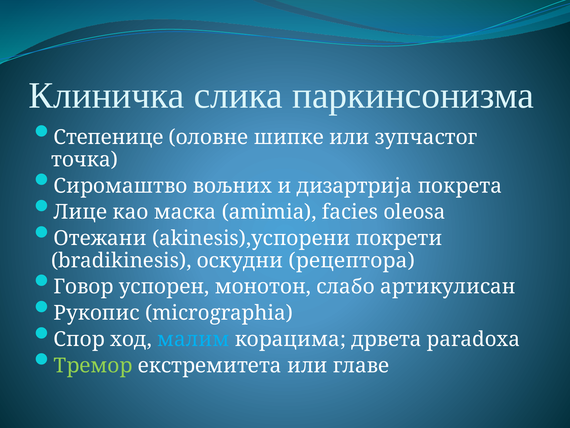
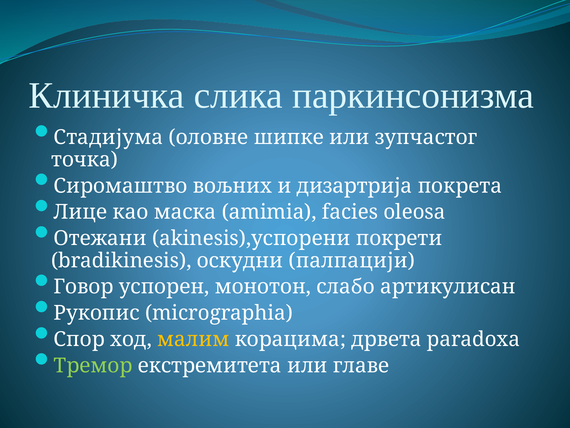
Степенице: Степенице -> Стадијума
рецептора: рецептора -> палпацији
малим colour: light blue -> yellow
